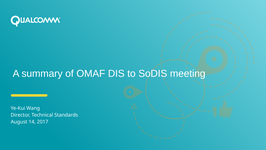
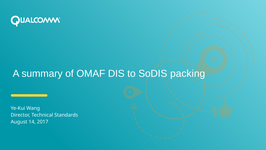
meeting: meeting -> packing
